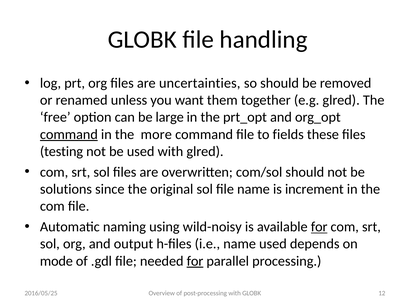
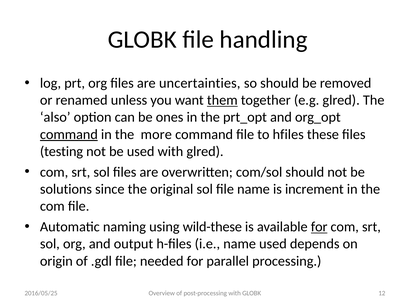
them underline: none -> present
free: free -> also
large: large -> ones
fields: fields -> hfiles
wild-noisy: wild-noisy -> wild-these
mode: mode -> origin
for at (195, 261) underline: present -> none
